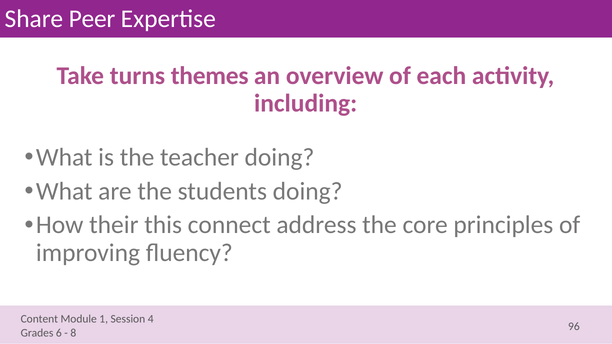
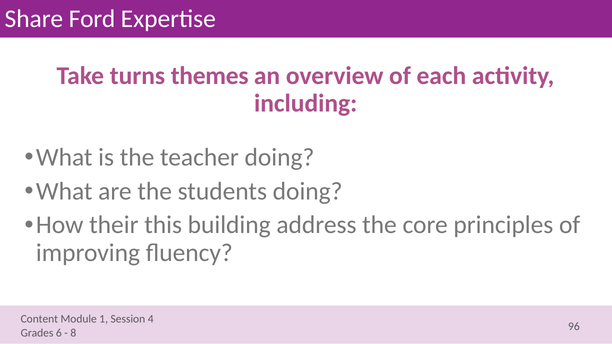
Peer: Peer -> Ford
connect: connect -> building
